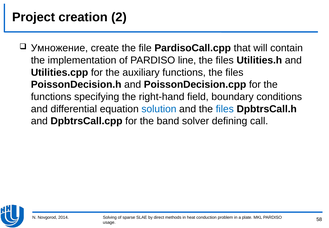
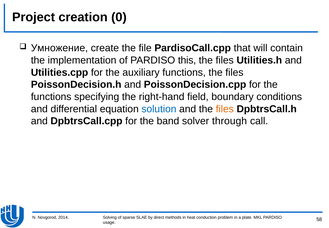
2: 2 -> 0
line: line -> this
files at (225, 109) colour: blue -> orange
defining: defining -> through
